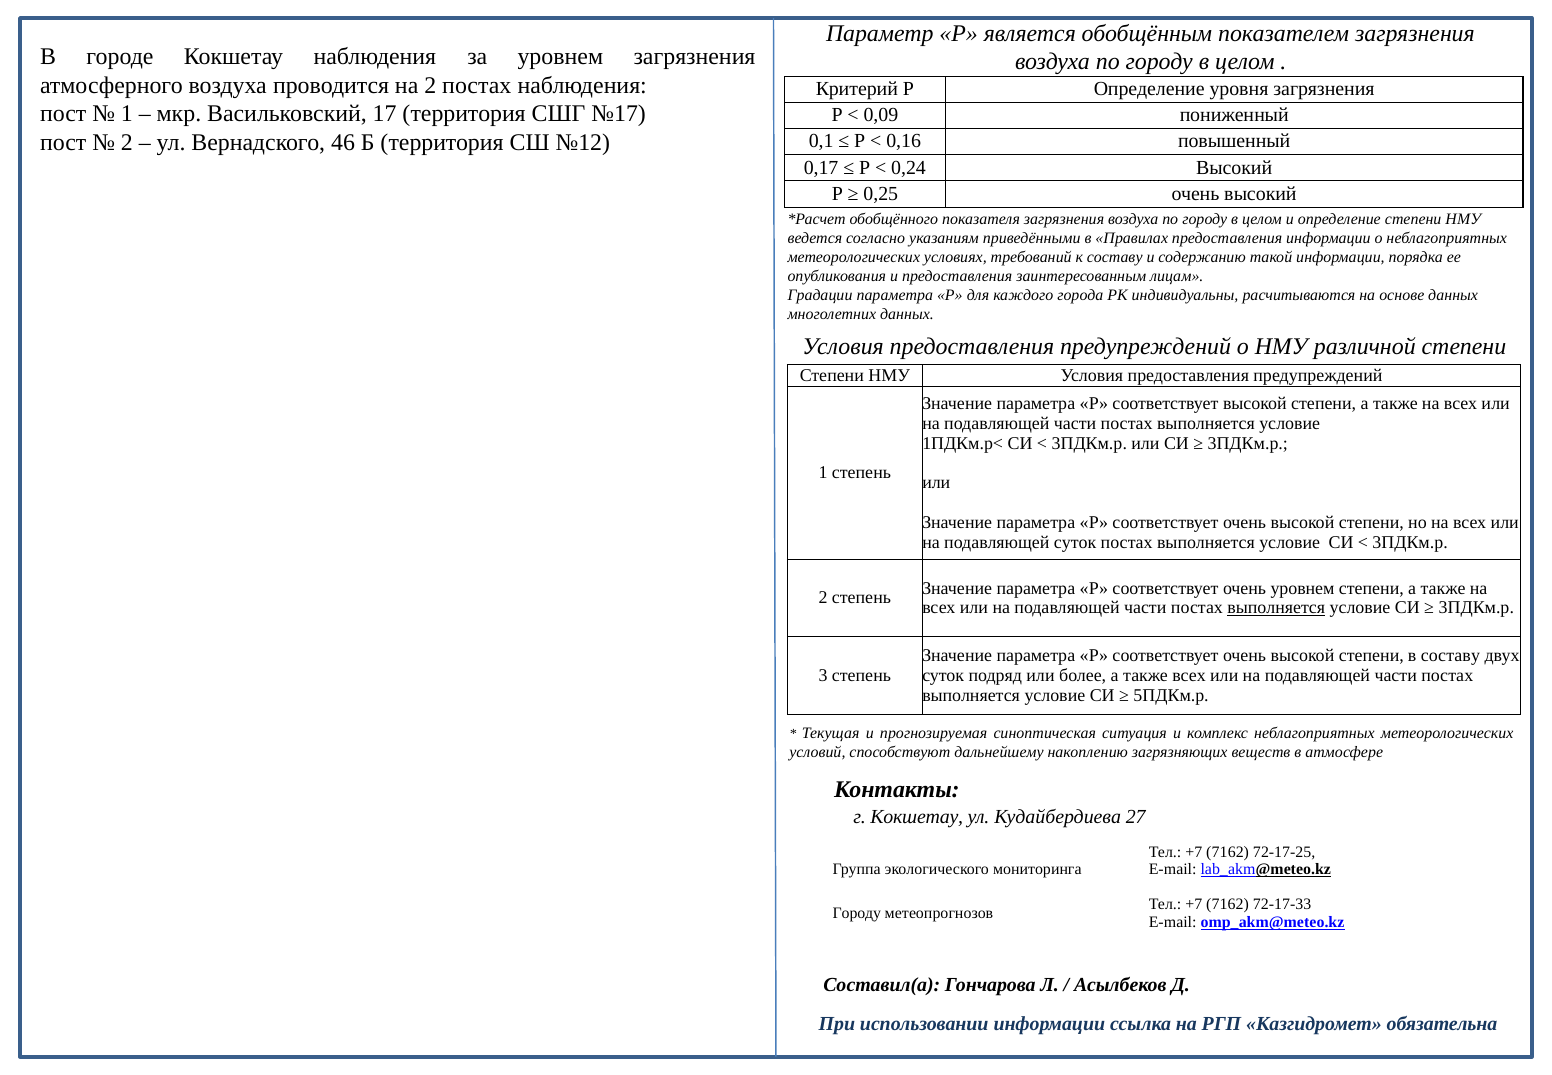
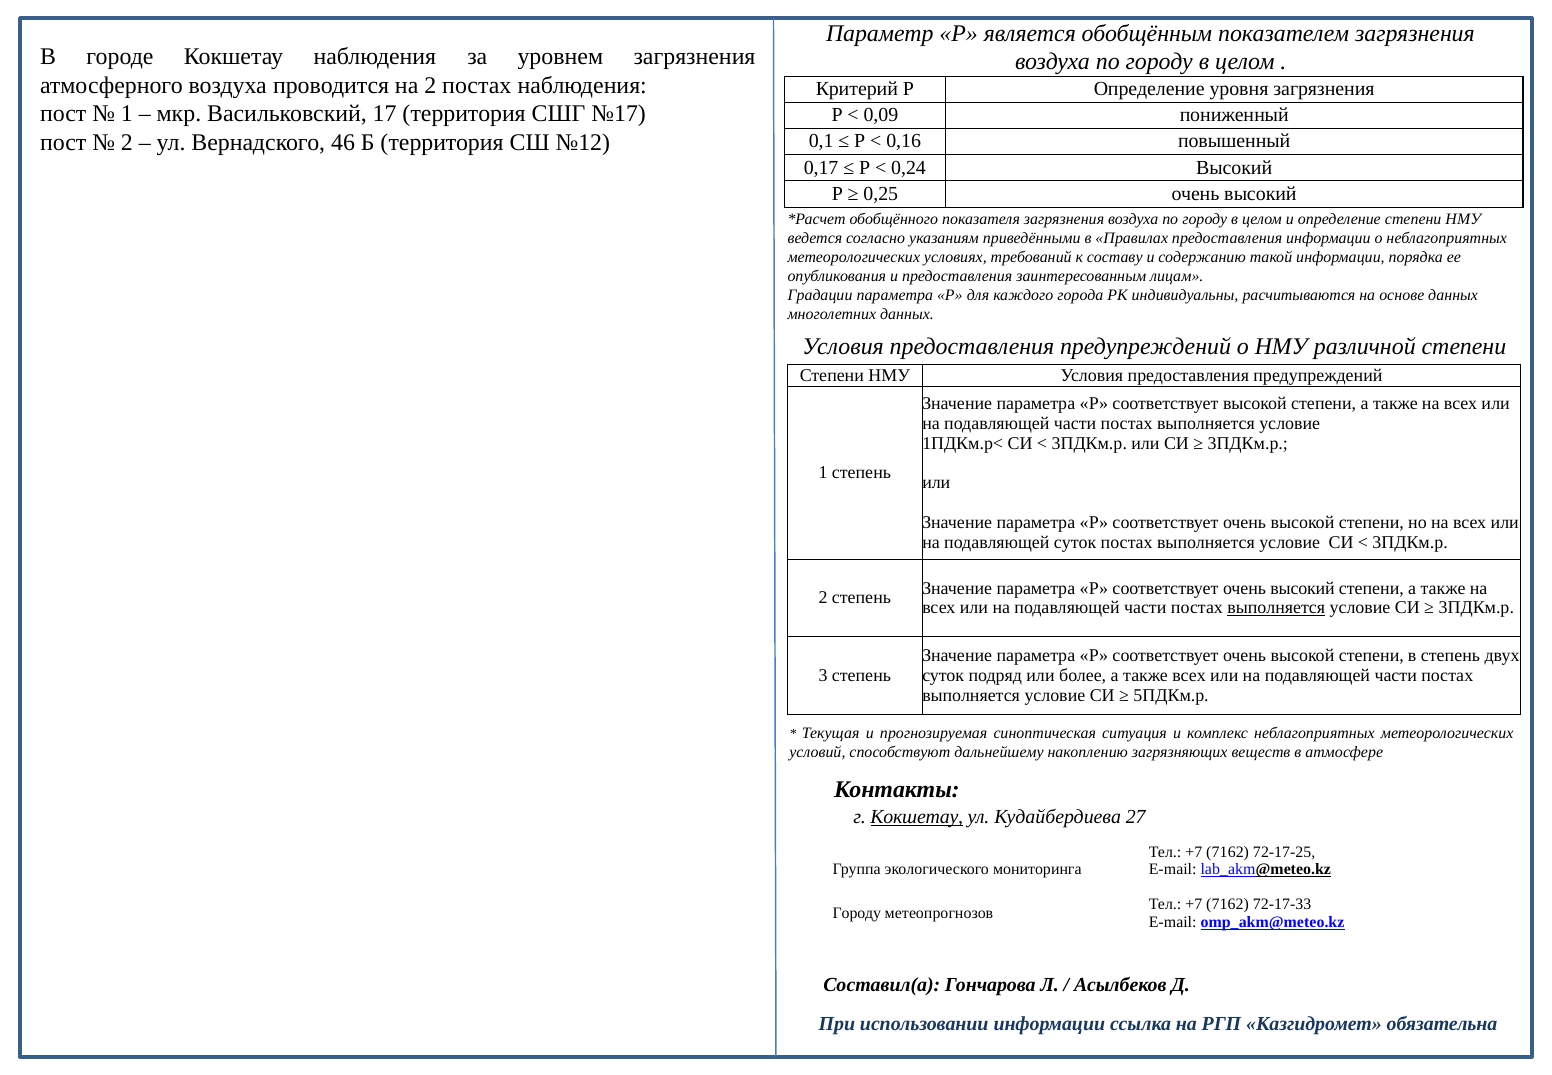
соответствует очень уровнем: уровнем -> высокий
в составу: составу -> степень
Кокшетау at (917, 817) underline: none -> present
